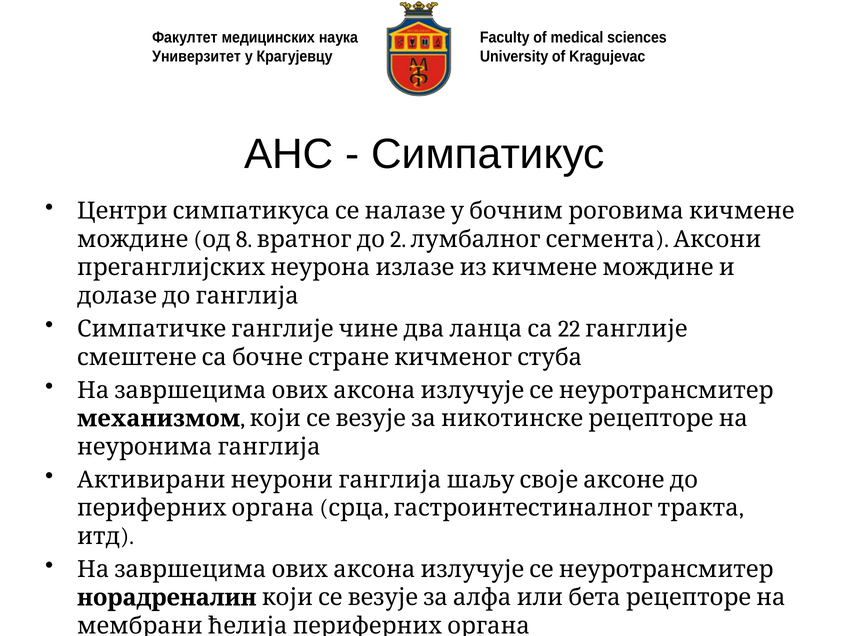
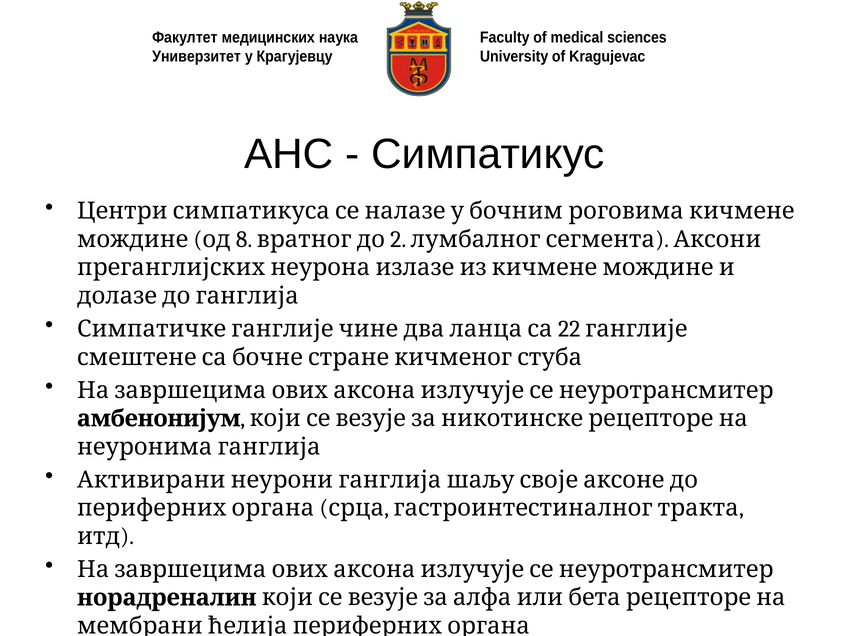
механизмом: механизмом -> амбенонијум
